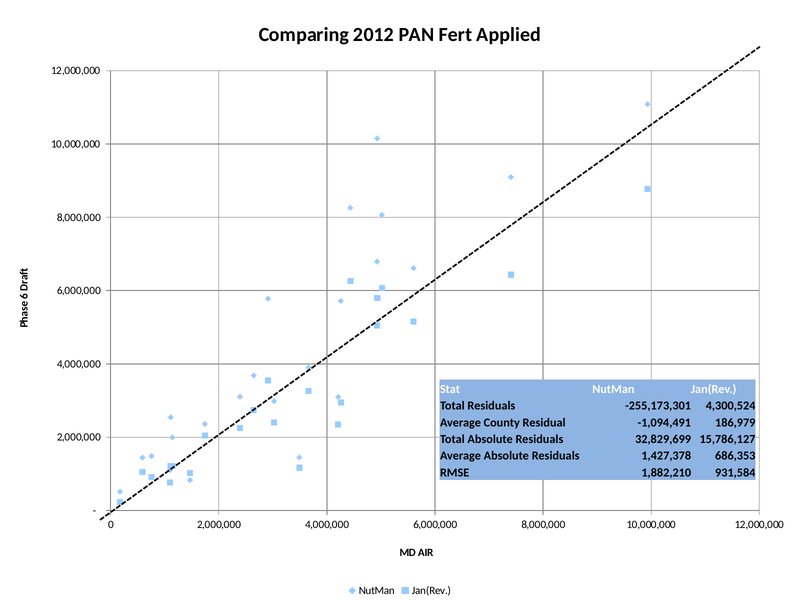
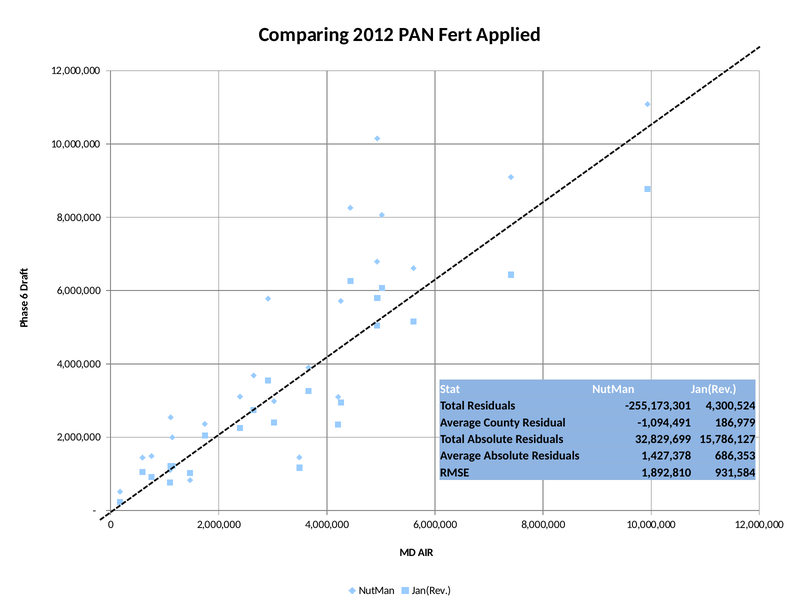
1,882,210: 1,882,210 -> 1,892,810
